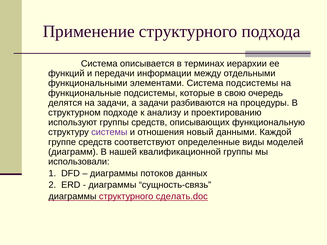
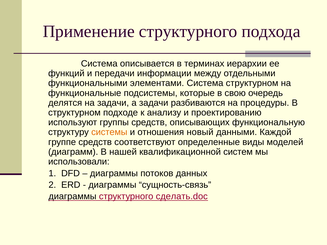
Система подсистемы: подсистемы -> структурном
системы colour: purple -> orange
квалификационной группы: группы -> систем
